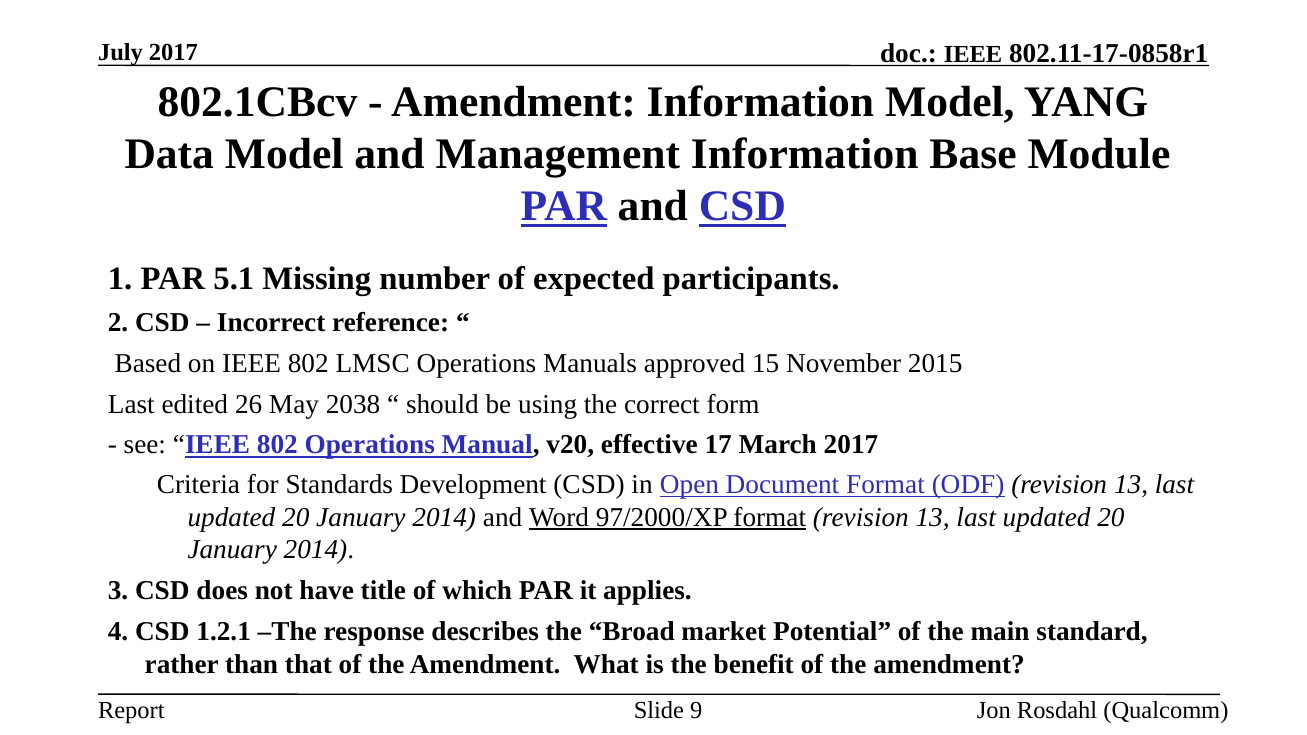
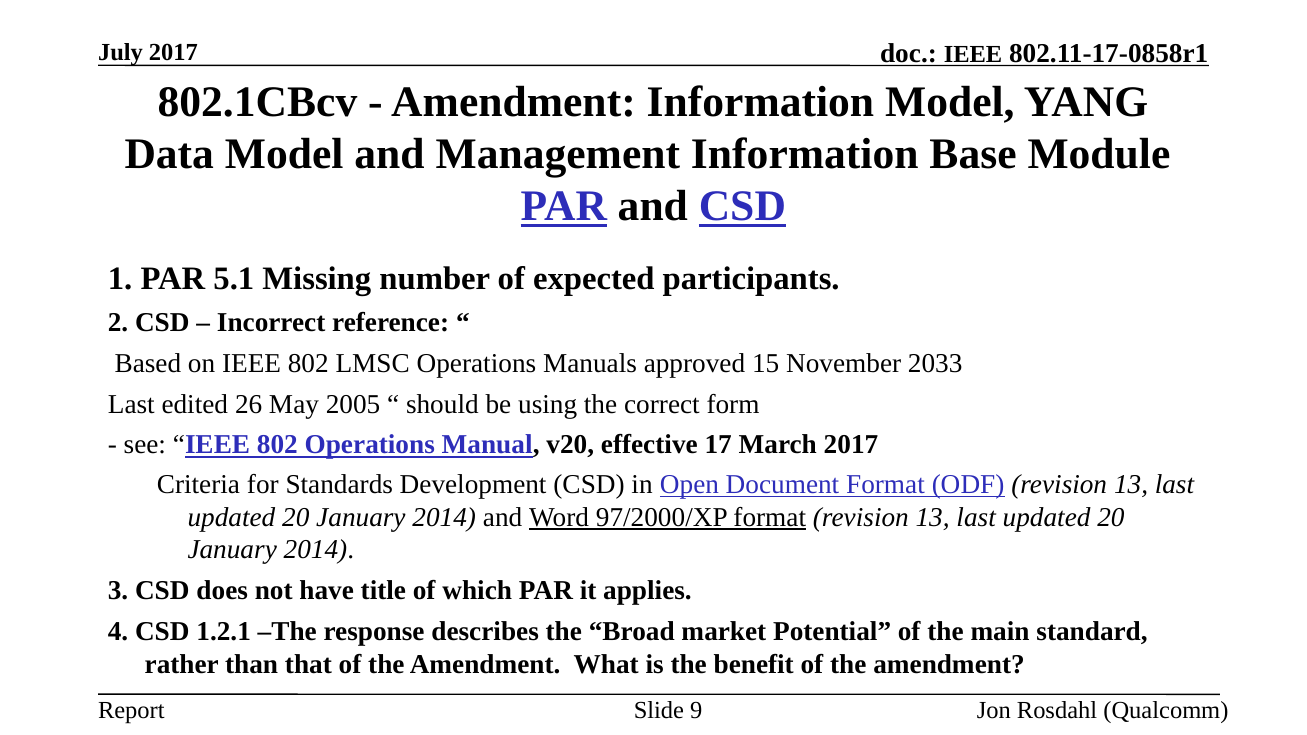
2015: 2015 -> 2033
2038: 2038 -> 2005
